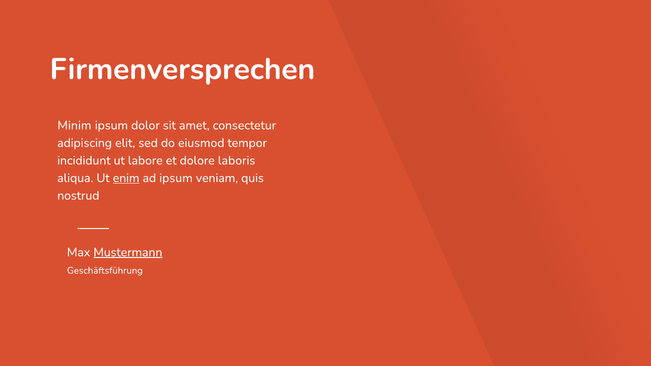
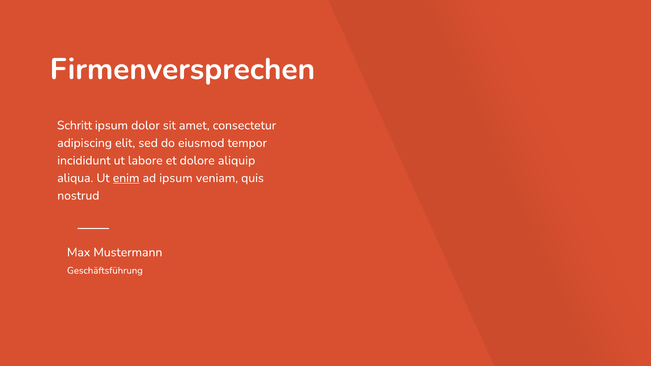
Minim: Minim -> Schritt
laboris: laboris -> aliquip
Mustermann underline: present -> none
